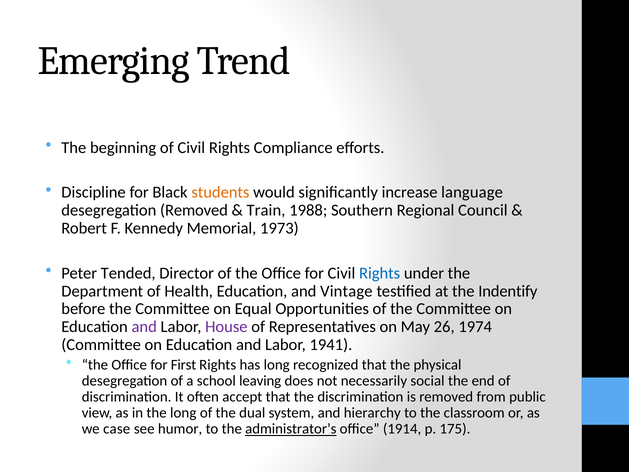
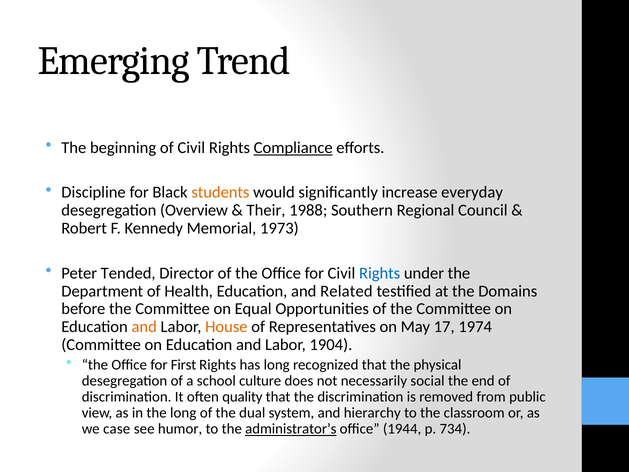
Compliance underline: none -> present
language: language -> everyday
desegregation Removed: Removed -> Overview
Train: Train -> Their
Vintage: Vintage -> Related
Indentify: Indentify -> Domains
and at (144, 327) colour: purple -> orange
House colour: purple -> orange
26: 26 -> 17
1941: 1941 -> 1904
leaving: leaving -> culture
accept: accept -> quality
1914: 1914 -> 1944
175: 175 -> 734
